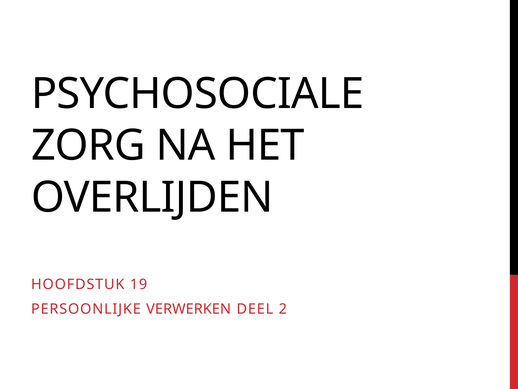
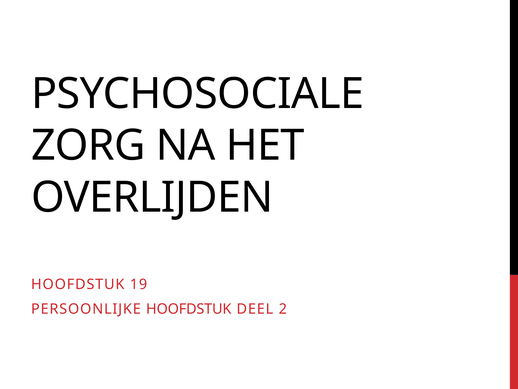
PERSOONLIJKE VERWERKEN: VERWERKEN -> HOOFDSTUK
